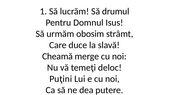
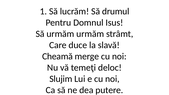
urmăm obosim: obosim -> urmăm
Puţini: Puţini -> Slujim
